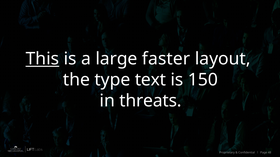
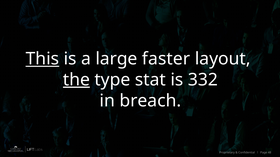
the underline: none -> present
text: text -> stat
150: 150 -> 332
threats: threats -> breach
